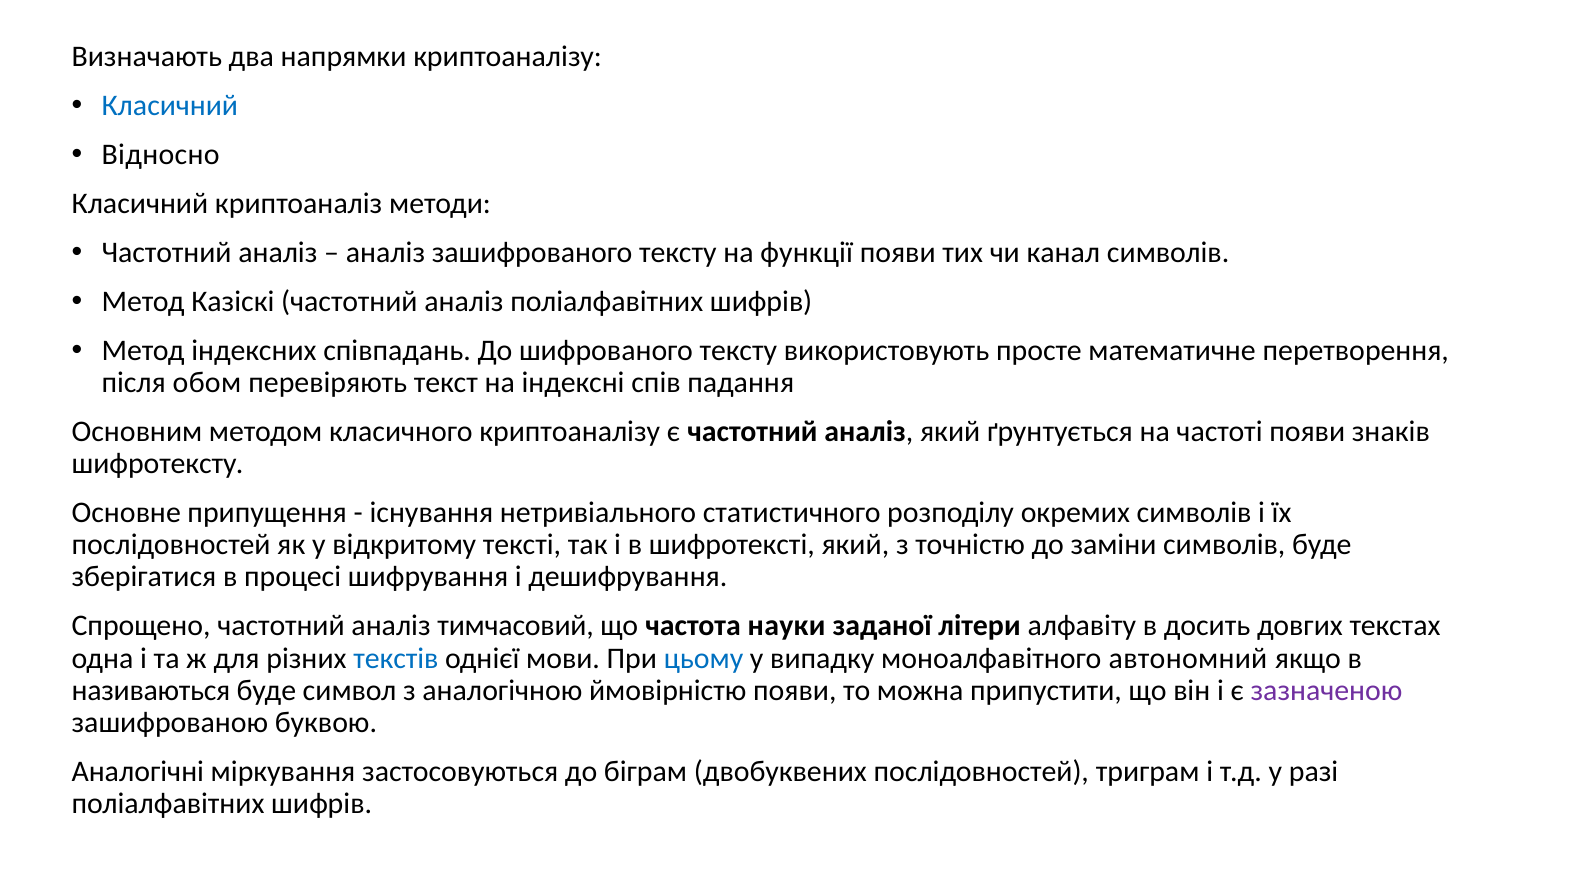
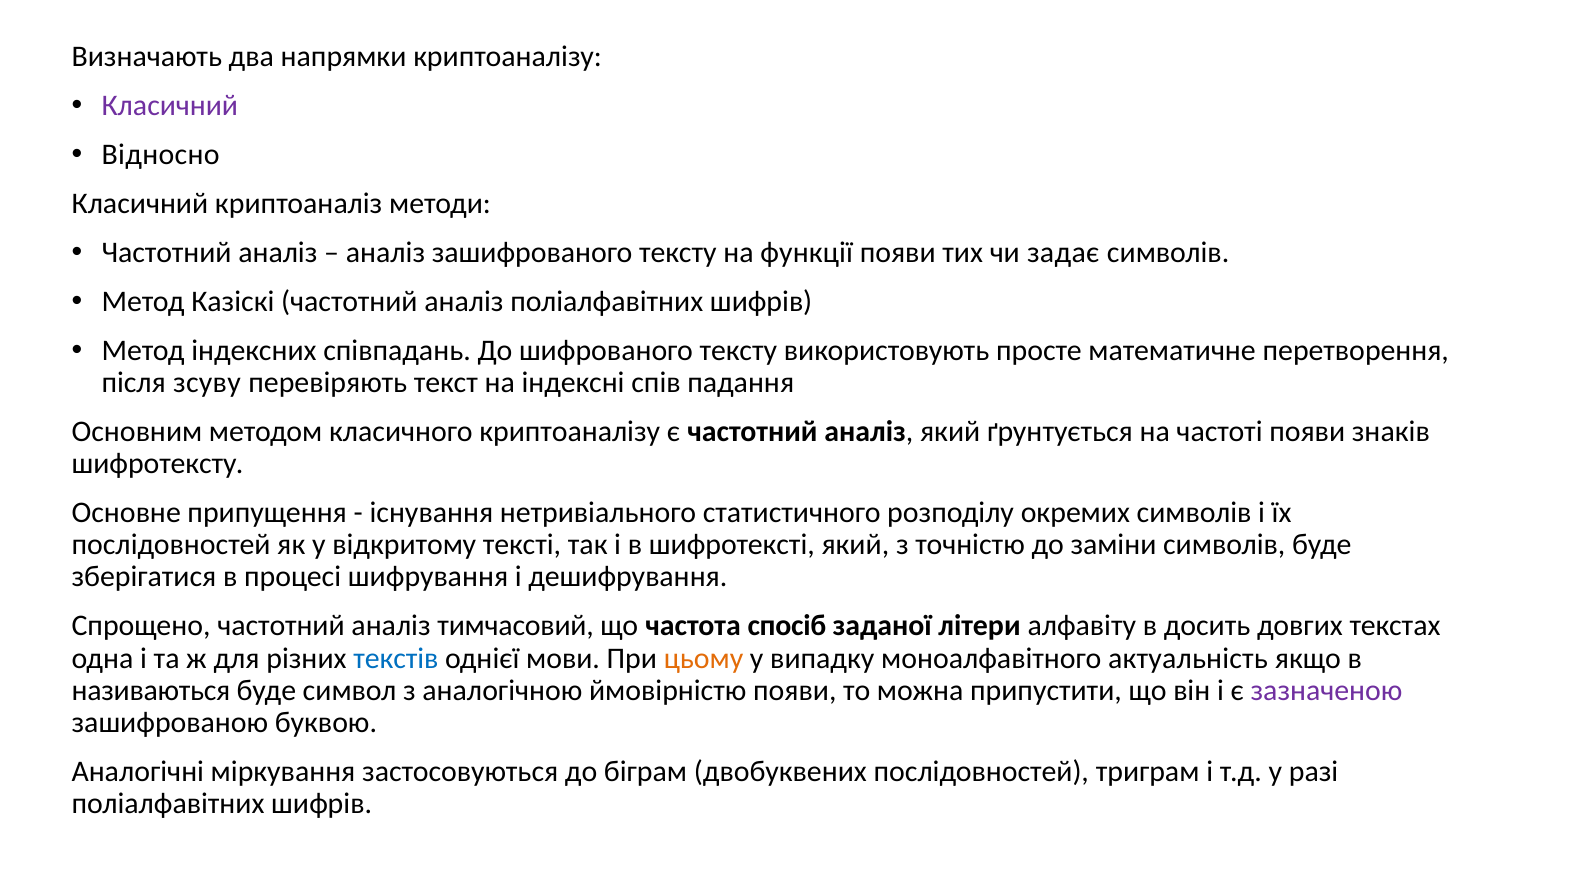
Класичний at (170, 106) colour: blue -> purple
канал: канал -> задає
обом: обом -> зсуву
науки: науки -> спосіб
цьому colour: blue -> orange
автономний: автономний -> актуальність
